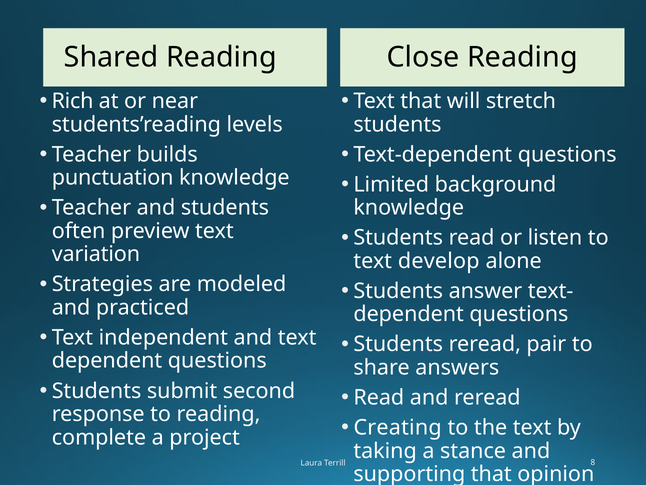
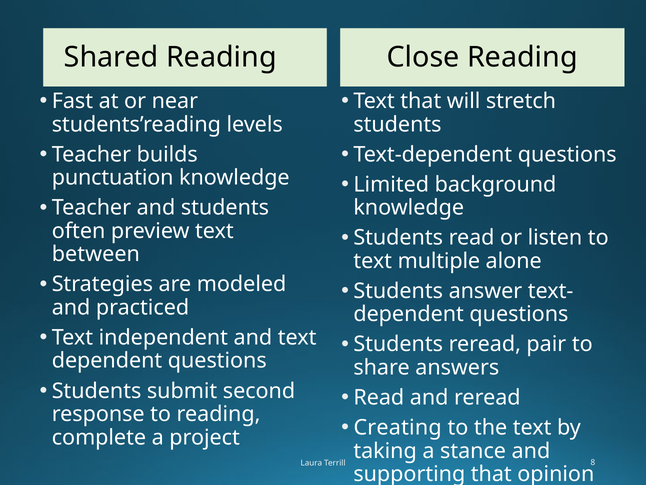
Rich: Rich -> Fast
variation: variation -> between
develop: develop -> multiple
